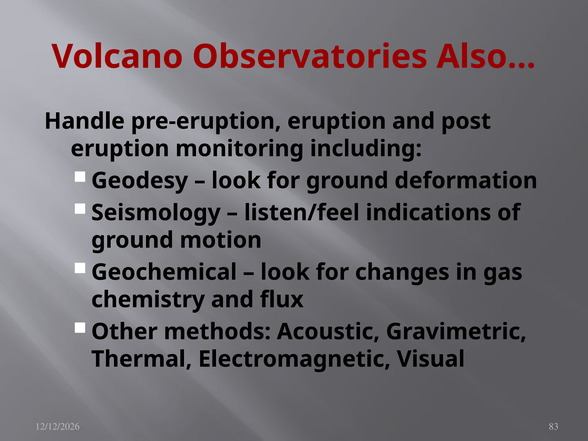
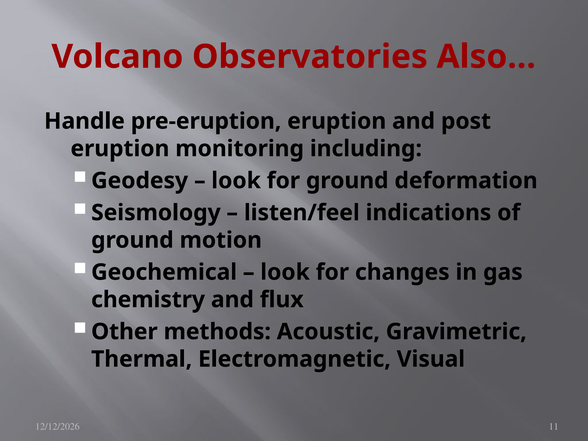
83: 83 -> 11
